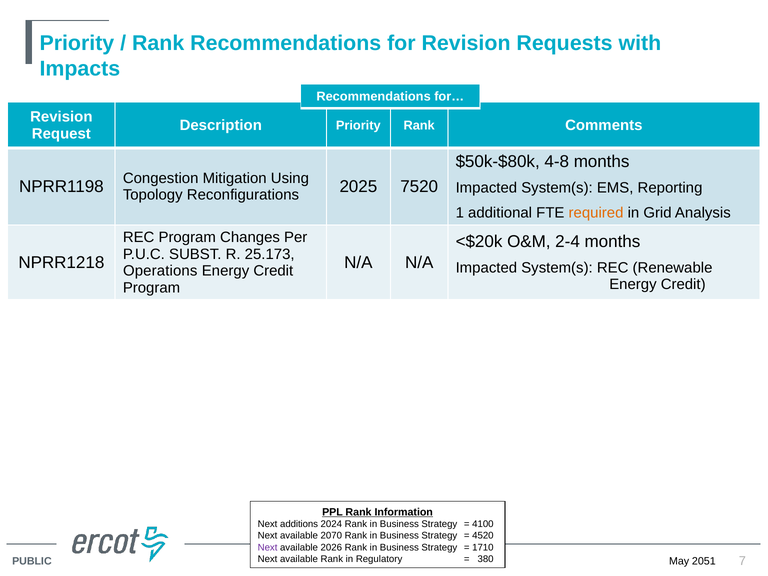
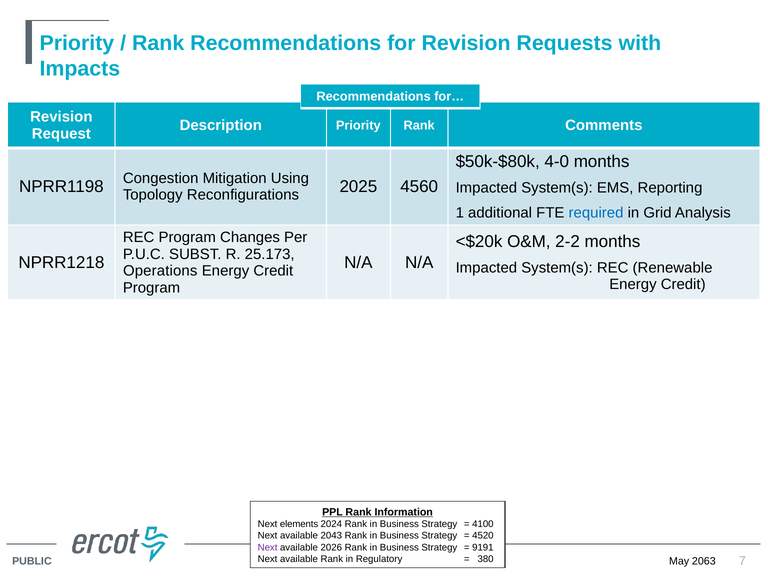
4-8: 4-8 -> 4-0
7520: 7520 -> 4560
required colour: orange -> blue
2-4: 2-4 -> 2-2
additions: additions -> elements
2070: 2070 -> 2043
1710: 1710 -> 9191
2051: 2051 -> 2063
